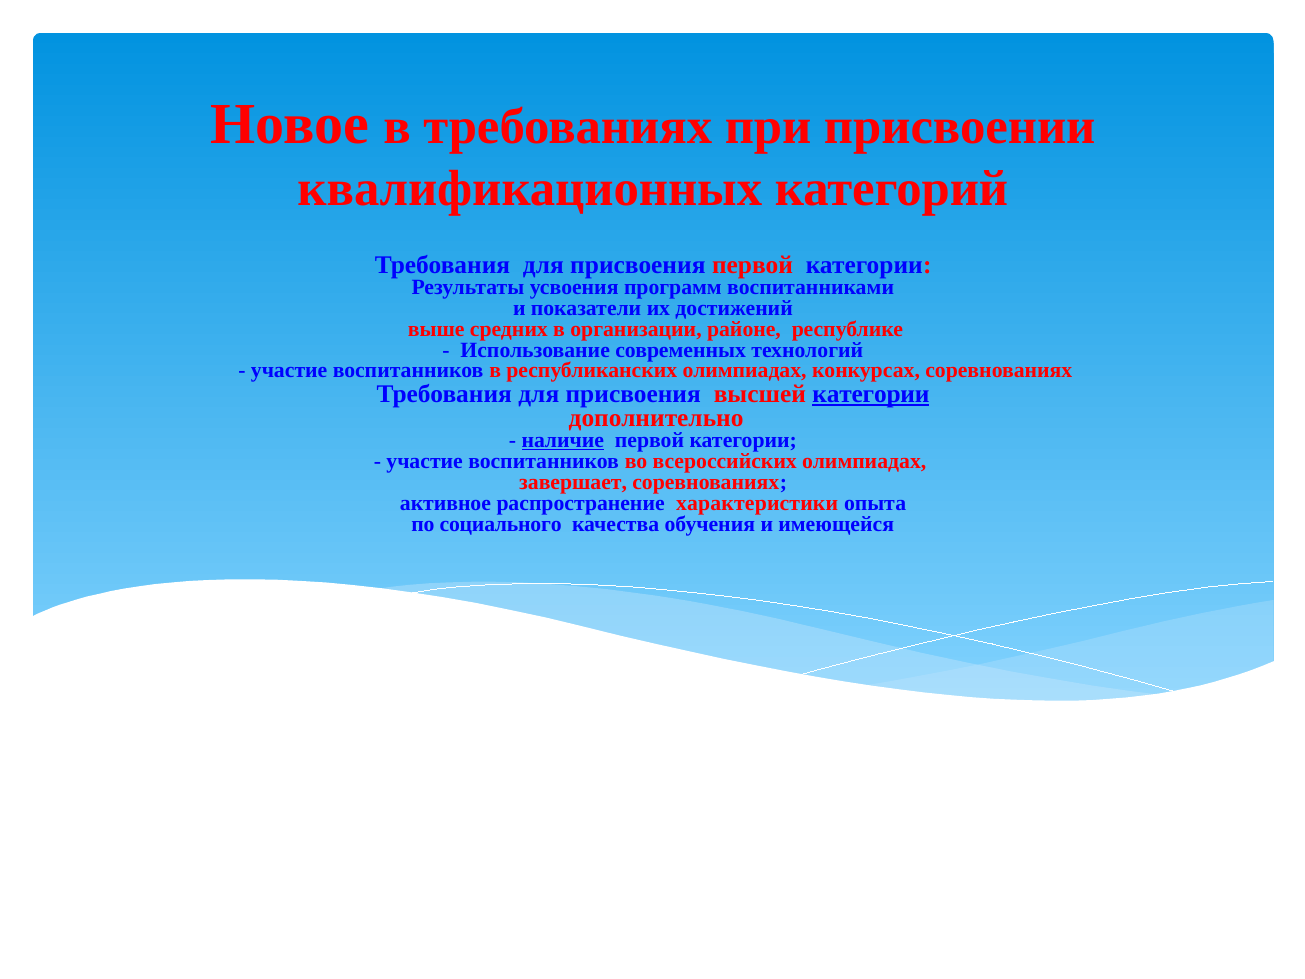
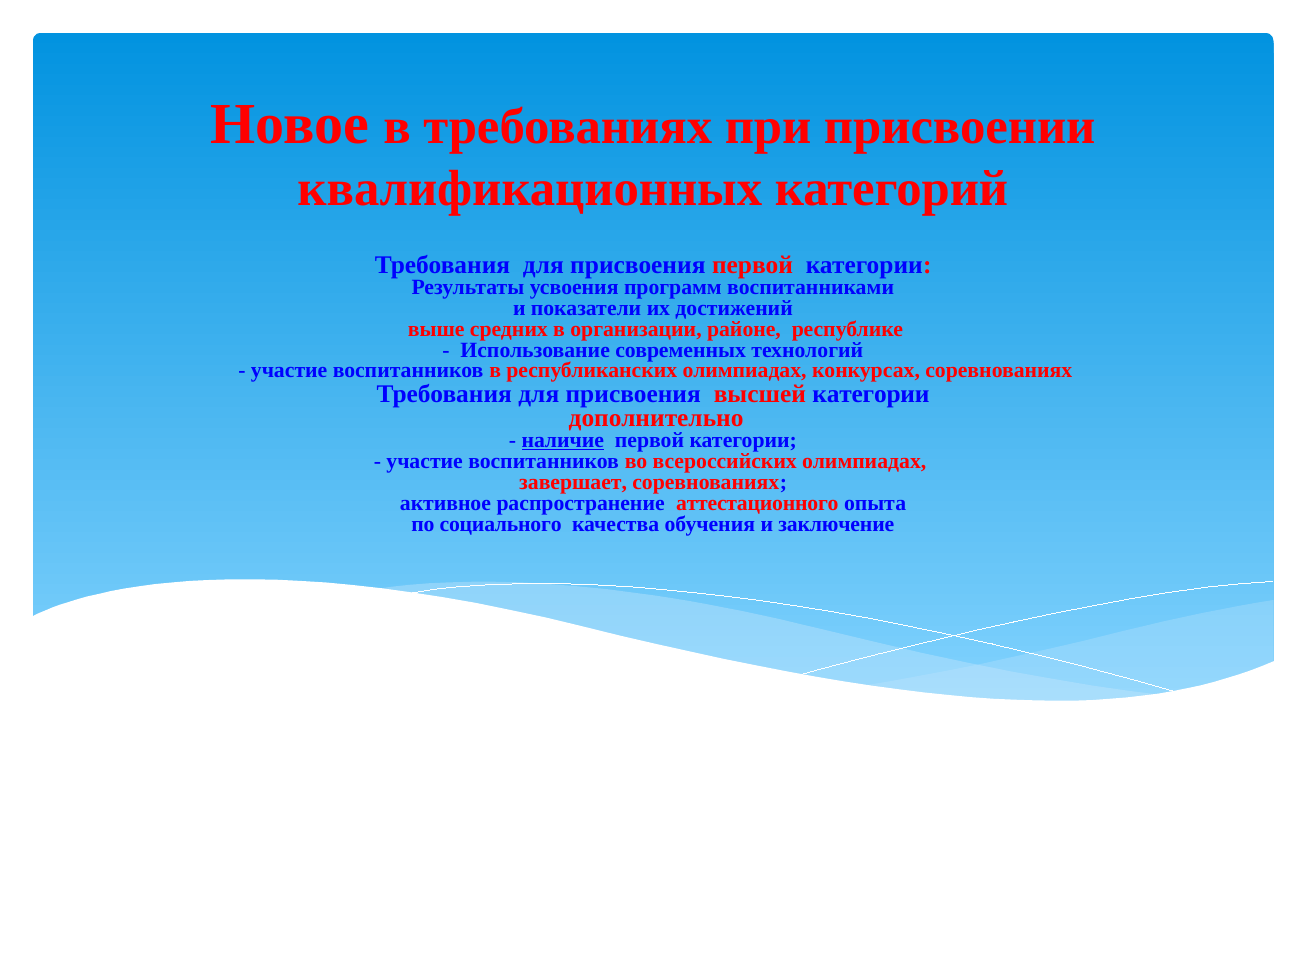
категории at (871, 394) underline: present -> none
характеристики: характеристики -> аттестационного
имеющейся: имеющейся -> заключение
